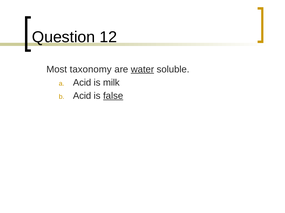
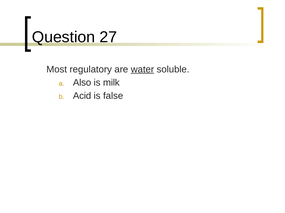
12: 12 -> 27
taxonomy: taxonomy -> regulatory
Acid at (82, 83): Acid -> Also
false underline: present -> none
